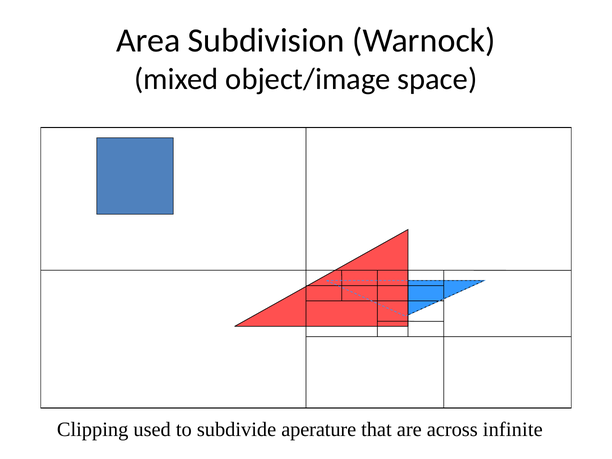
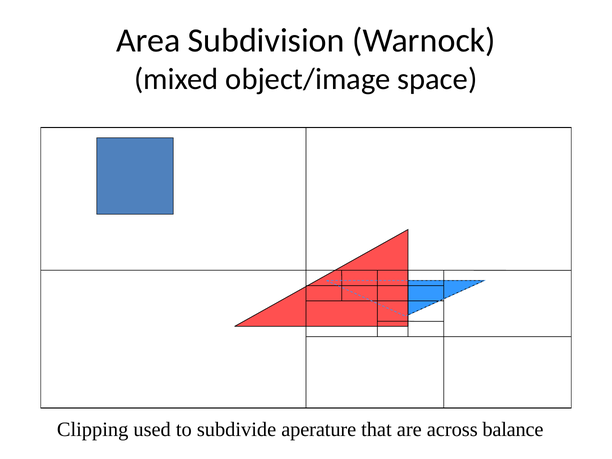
infinite: infinite -> balance
